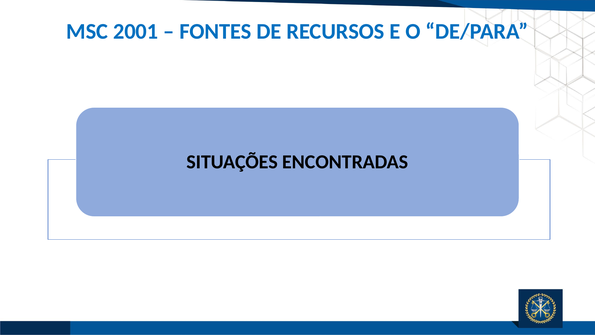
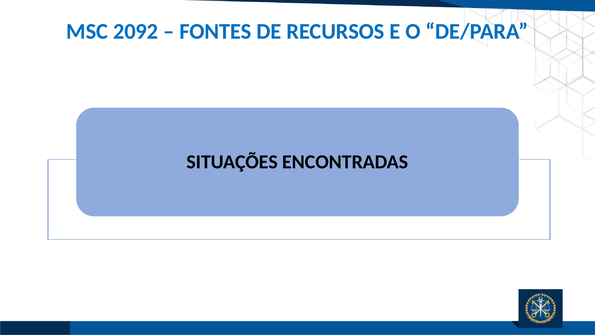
2001: 2001 -> 2092
